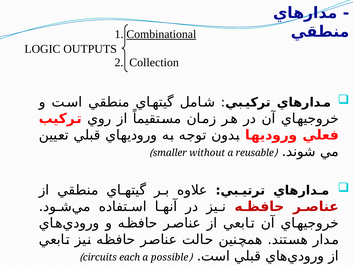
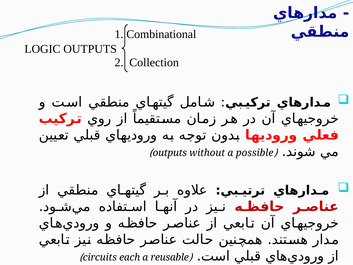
Combinational underline: present -> none
smaller at (170, 153): smaller -> outputs
reusable: reusable -> possible
possible: possible -> reusable
